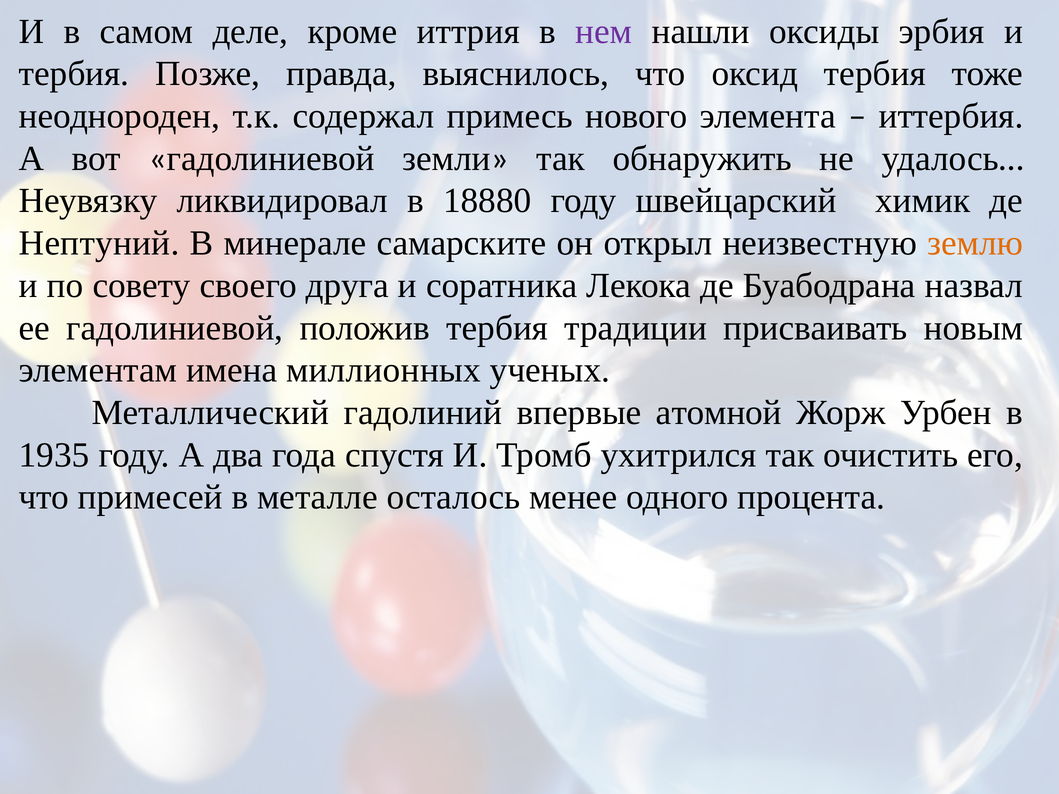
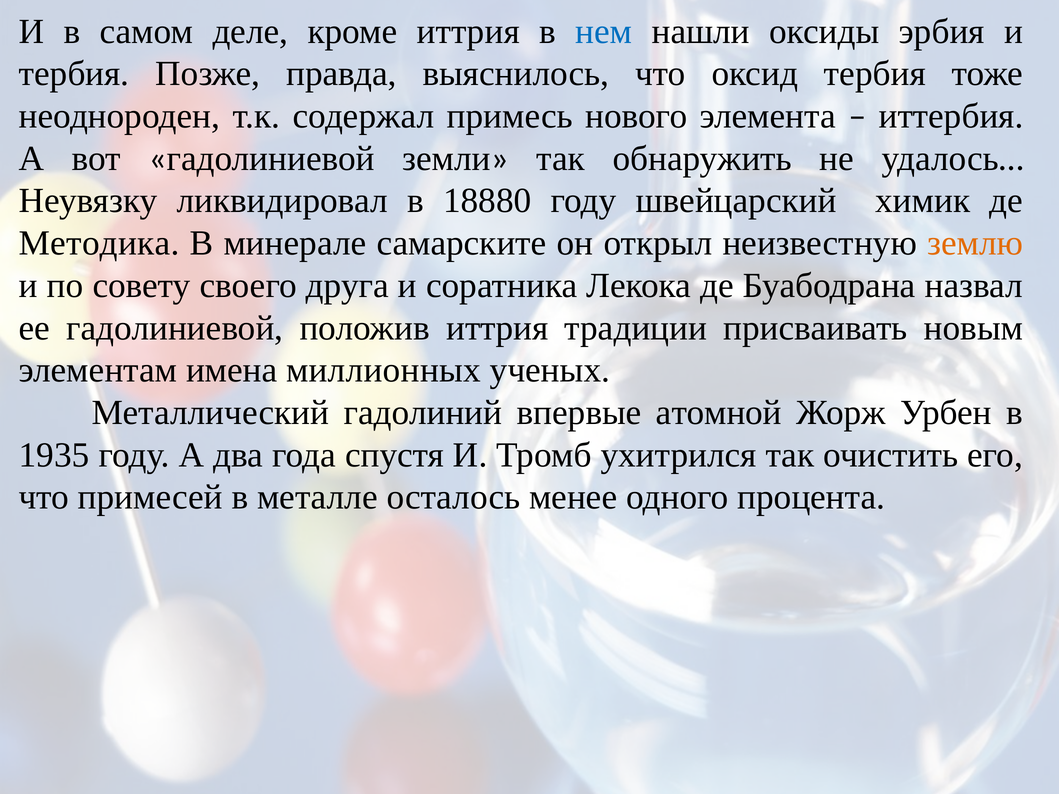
нем colour: purple -> blue
Нептуний: Нептуний -> Методика
положив тербия: тербия -> иттрия
